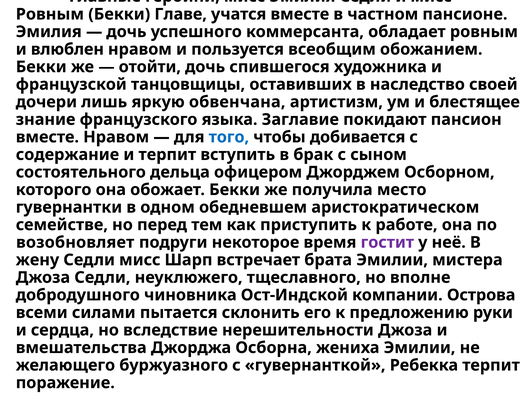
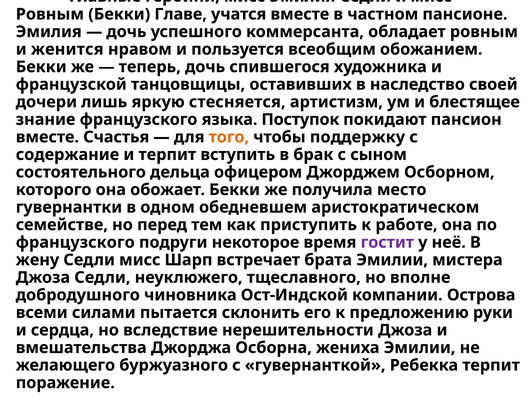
влюблен: влюблен -> женится
отойти: отойти -> теперь
обвенчана: обвенчана -> стесняется
Заглавие: Заглавие -> Поступок
вместе Нравом: Нравом -> Счастья
того colour: blue -> orange
добивается: добивается -> поддержку
возобновляет at (75, 242): возобновляет -> французского
